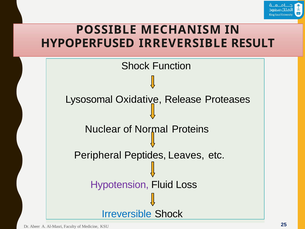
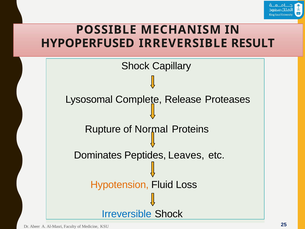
Function: Function -> Capillary
Oxidative: Oxidative -> Complete
Nuclear: Nuclear -> Rupture
Peripheral: Peripheral -> Dominates
Hypotension colour: purple -> orange
